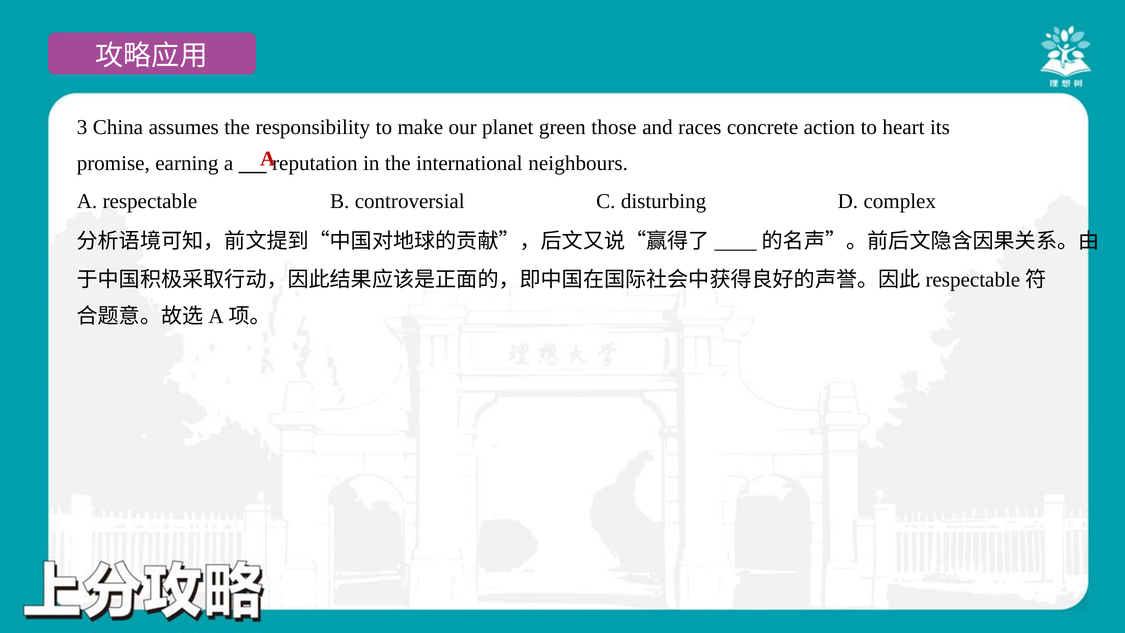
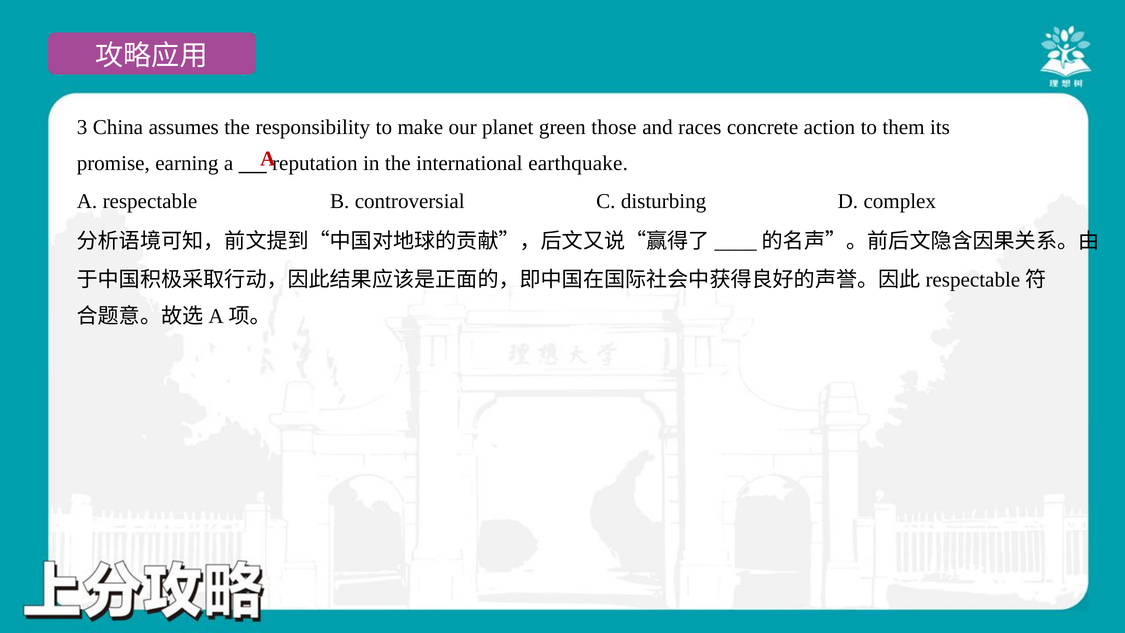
heart: heart -> them
neighbours: neighbours -> earthquake
